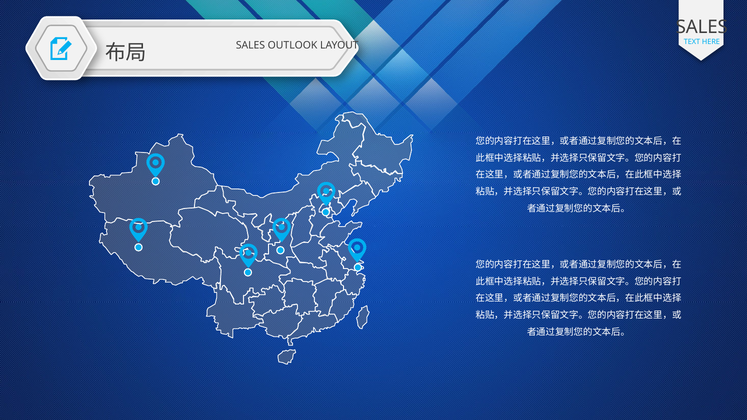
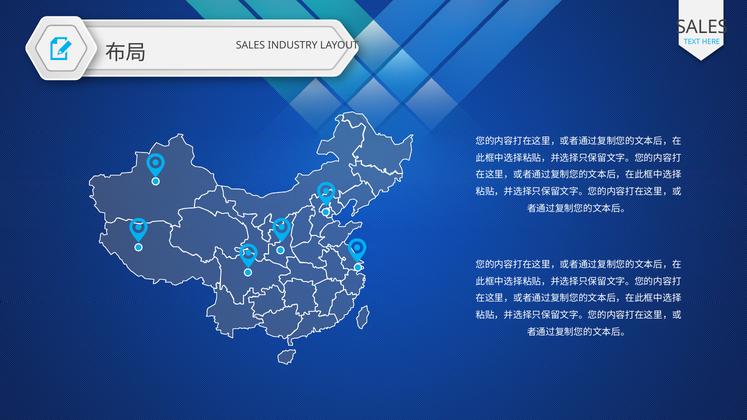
OUTLOOK: OUTLOOK -> INDUSTRY
